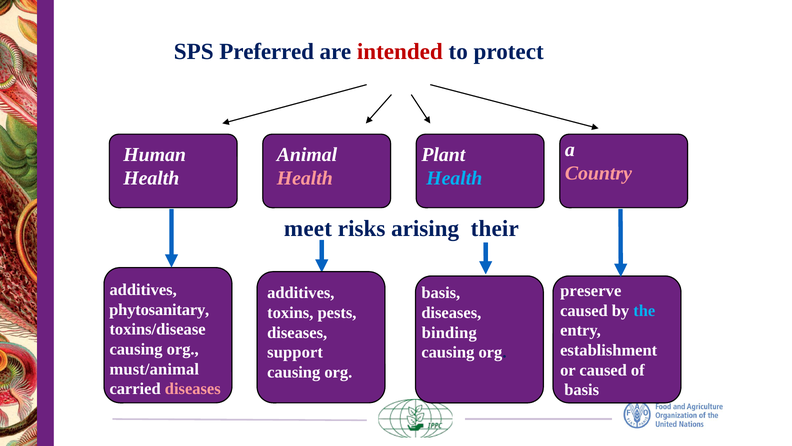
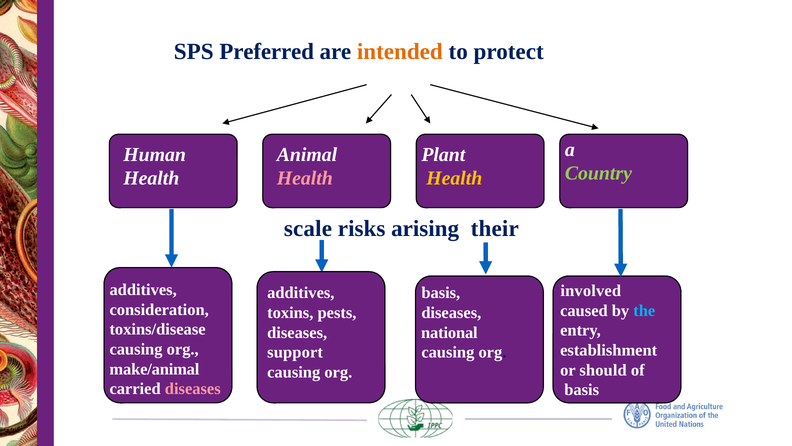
intended colour: red -> orange
Country colour: pink -> light green
Health at (454, 178) colour: light blue -> yellow
meet: meet -> scale
preserve: preserve -> involved
phytosanitary: phytosanitary -> consideration
binding: binding -> national
must/animal: must/animal -> make/animal
or caused: caused -> should
